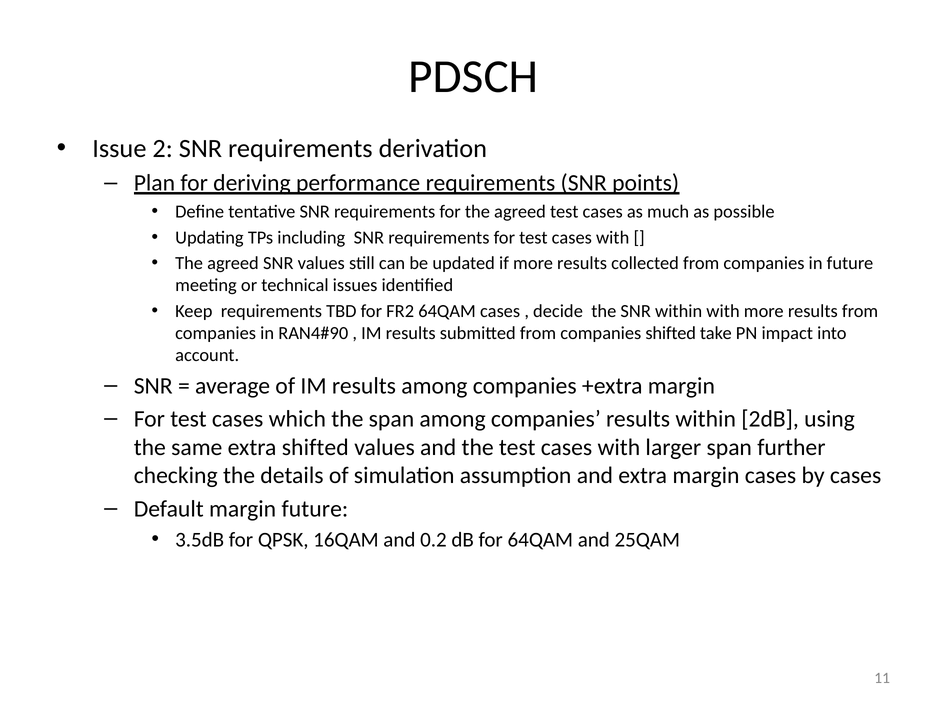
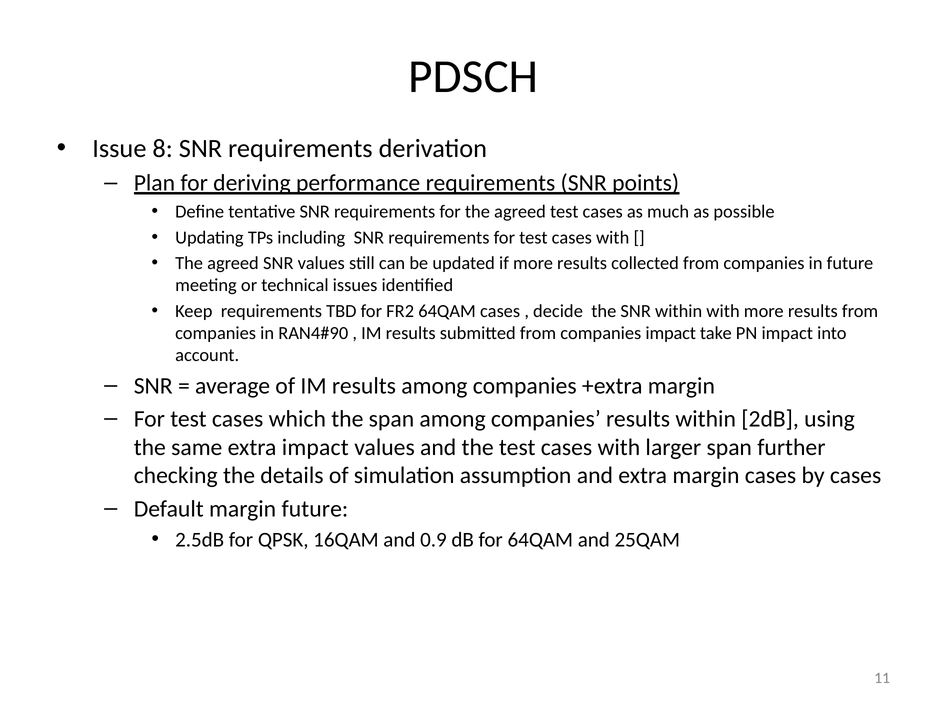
2: 2 -> 8
companies shifted: shifted -> impact
extra shifted: shifted -> impact
3.5dB: 3.5dB -> 2.5dB
0.2: 0.2 -> 0.9
